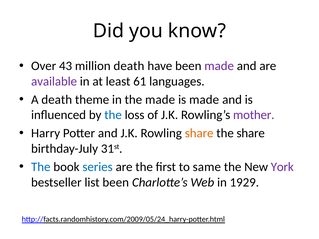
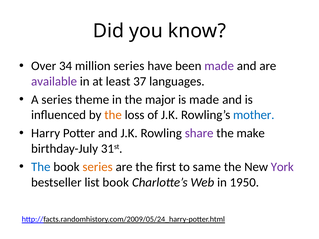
43: 43 -> 34
million death: death -> series
61: 61 -> 37
A death: death -> series
the made: made -> major
the at (113, 115) colour: blue -> orange
mother colour: purple -> blue
share at (199, 133) colour: orange -> purple
the share: share -> make
series at (98, 167) colour: blue -> orange
list been: been -> book
1929: 1929 -> 1950
